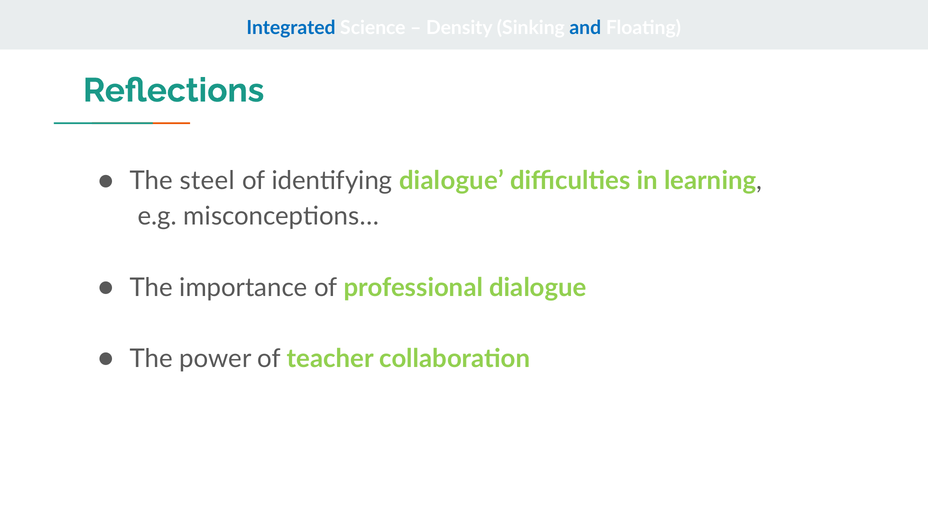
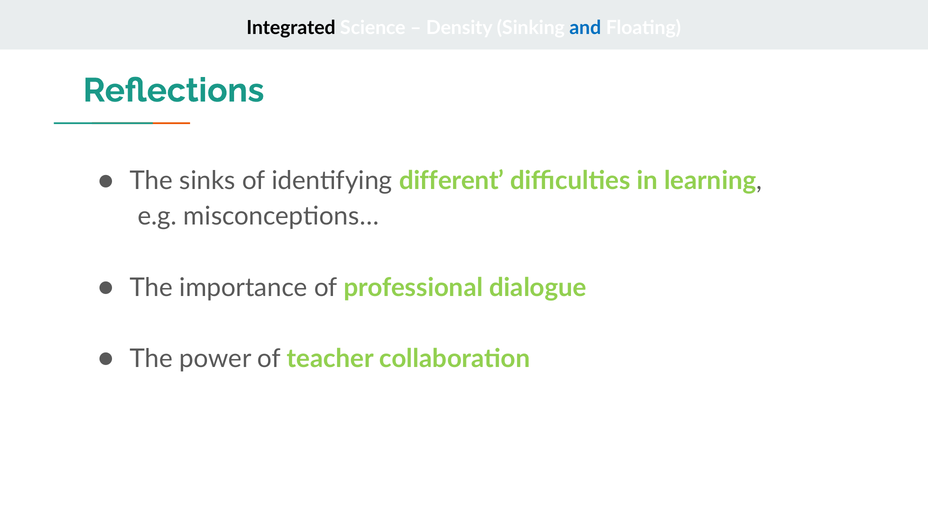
Integrated colour: blue -> black
steel: steel -> sinks
identifying dialogue: dialogue -> different
